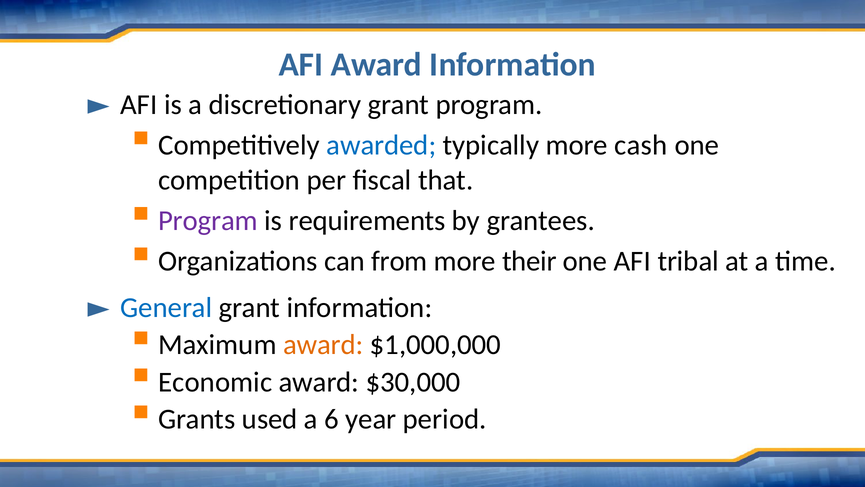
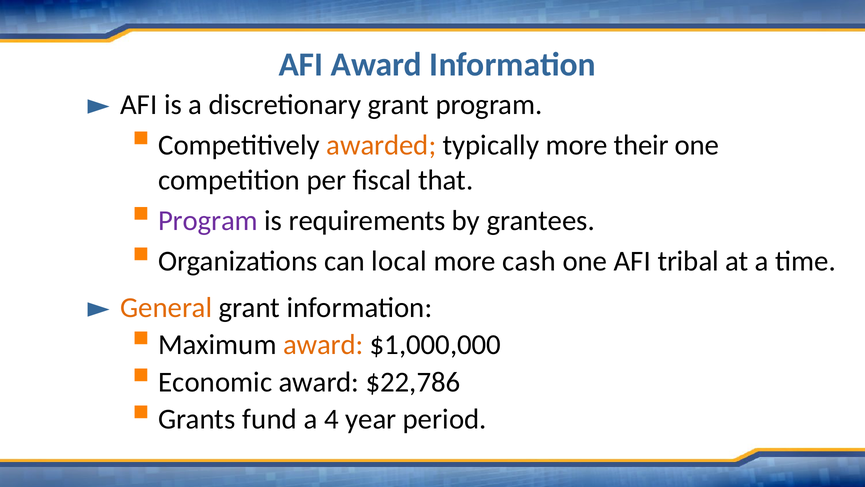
awarded colour: blue -> orange
cash: cash -> their
from: from -> local
their: their -> cash
General colour: blue -> orange
$30,000: $30,000 -> $22,786
used: used -> fund
6: 6 -> 4
